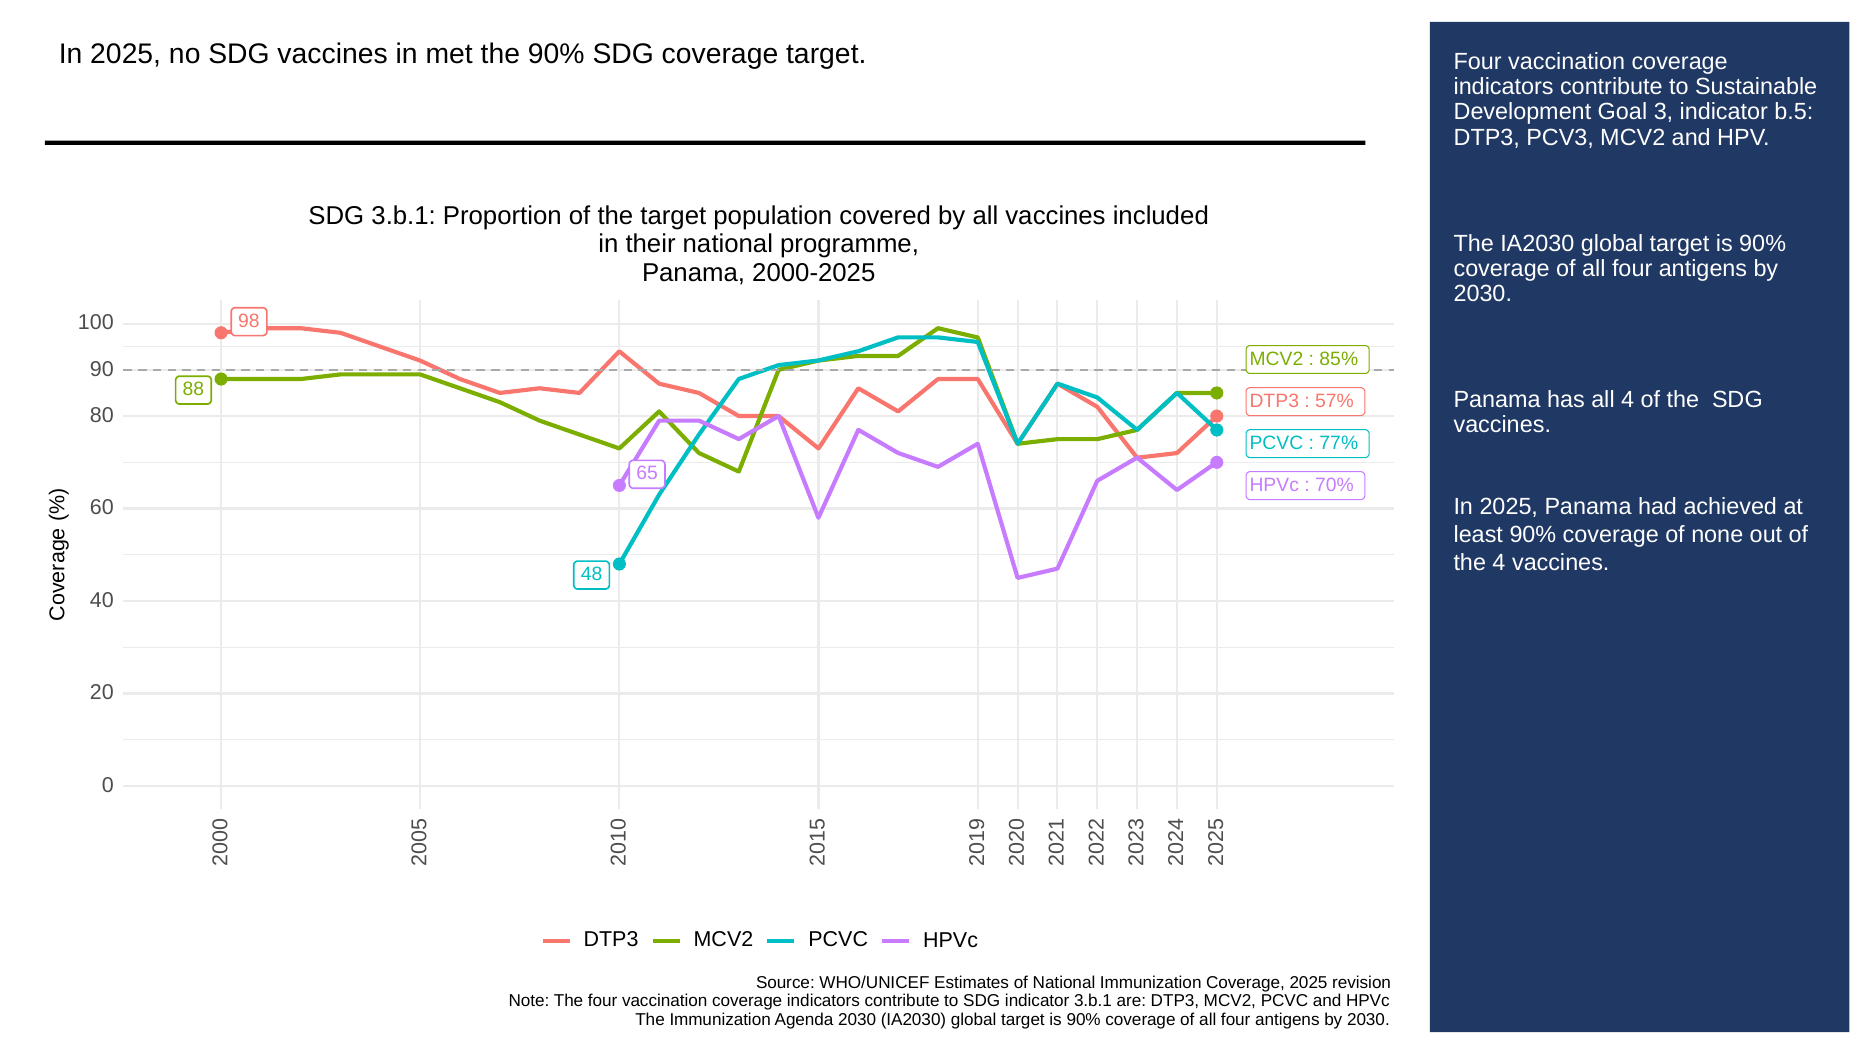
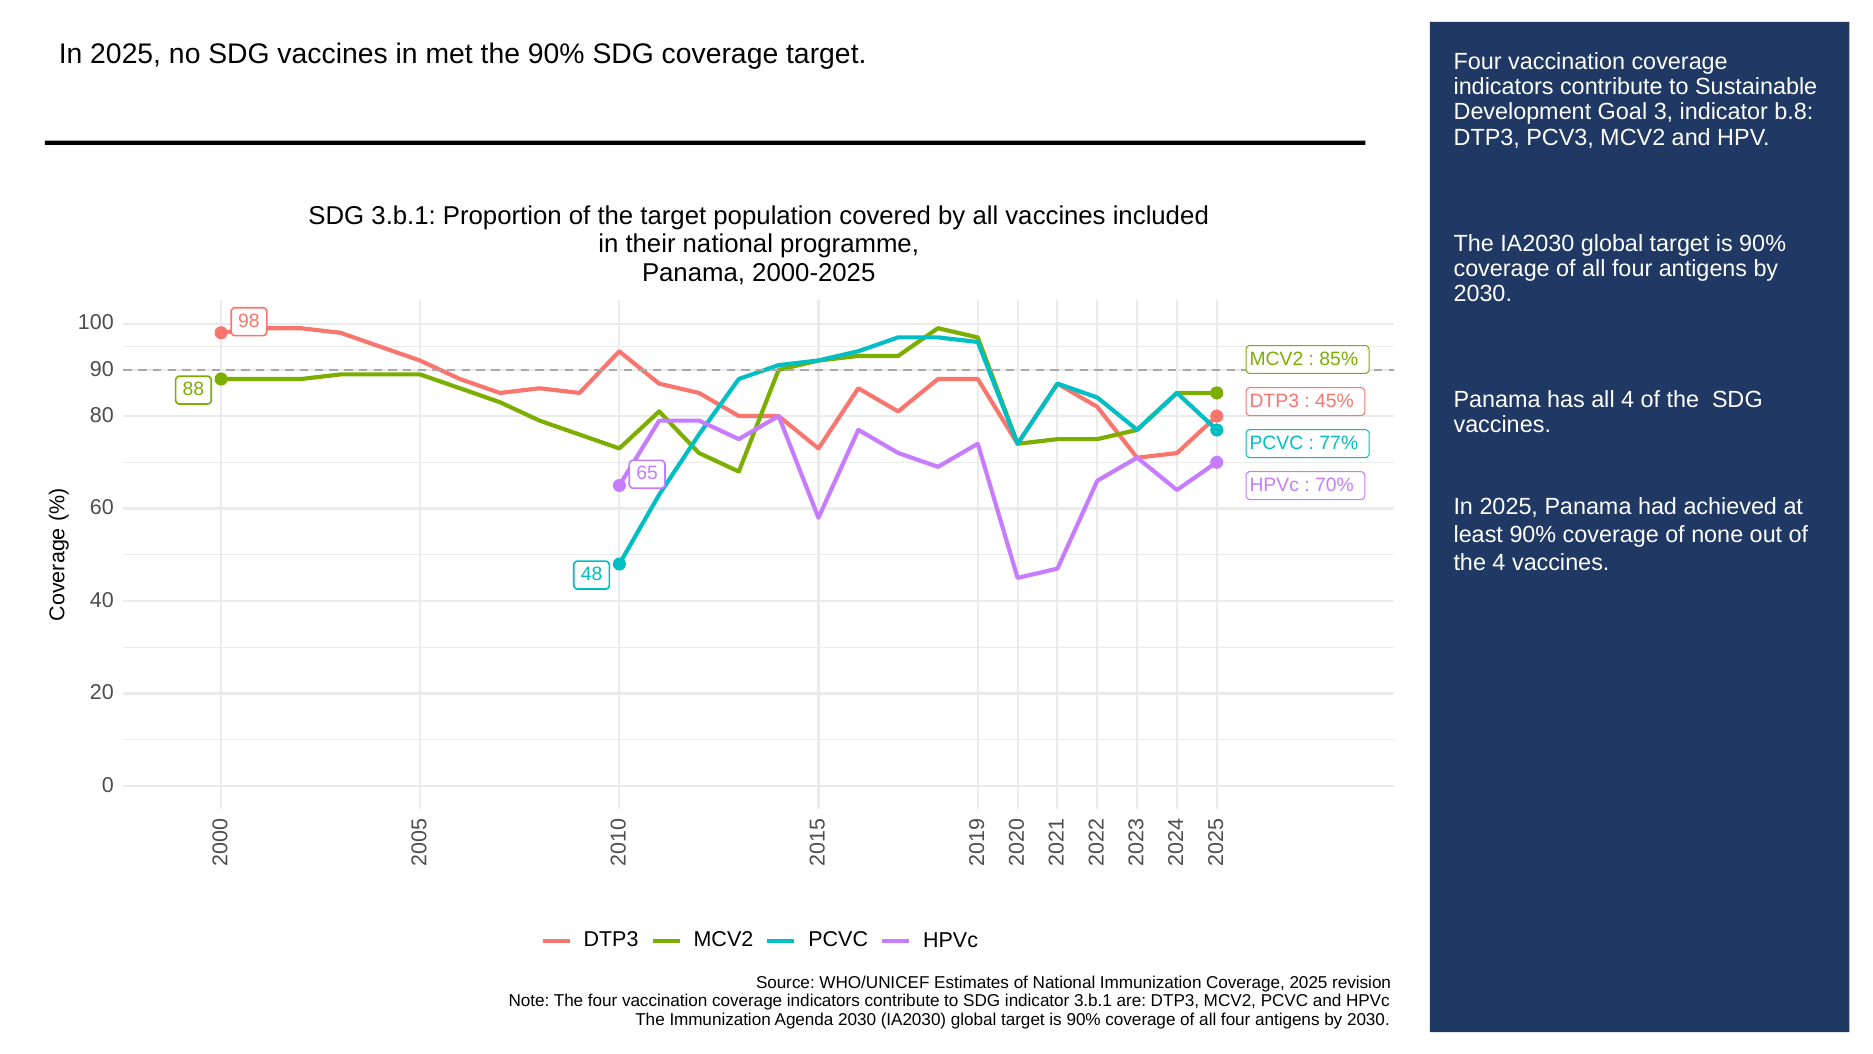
b.5: b.5 -> b.8
57%: 57% -> 45%
